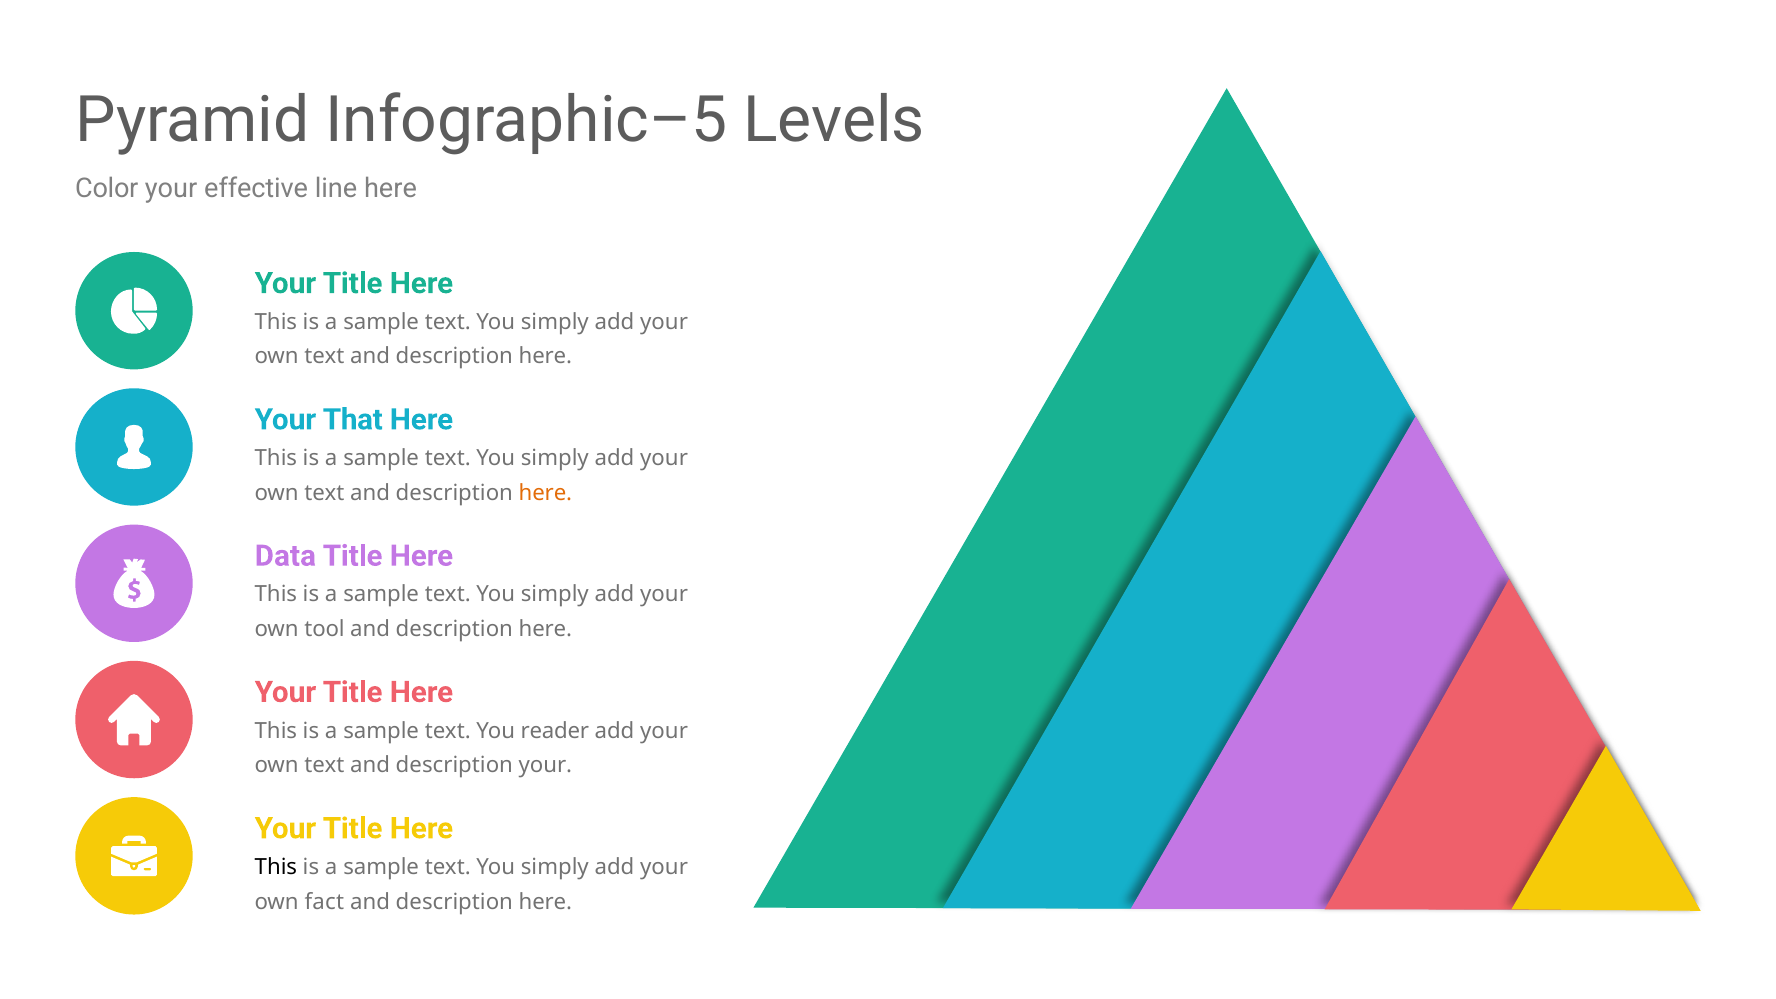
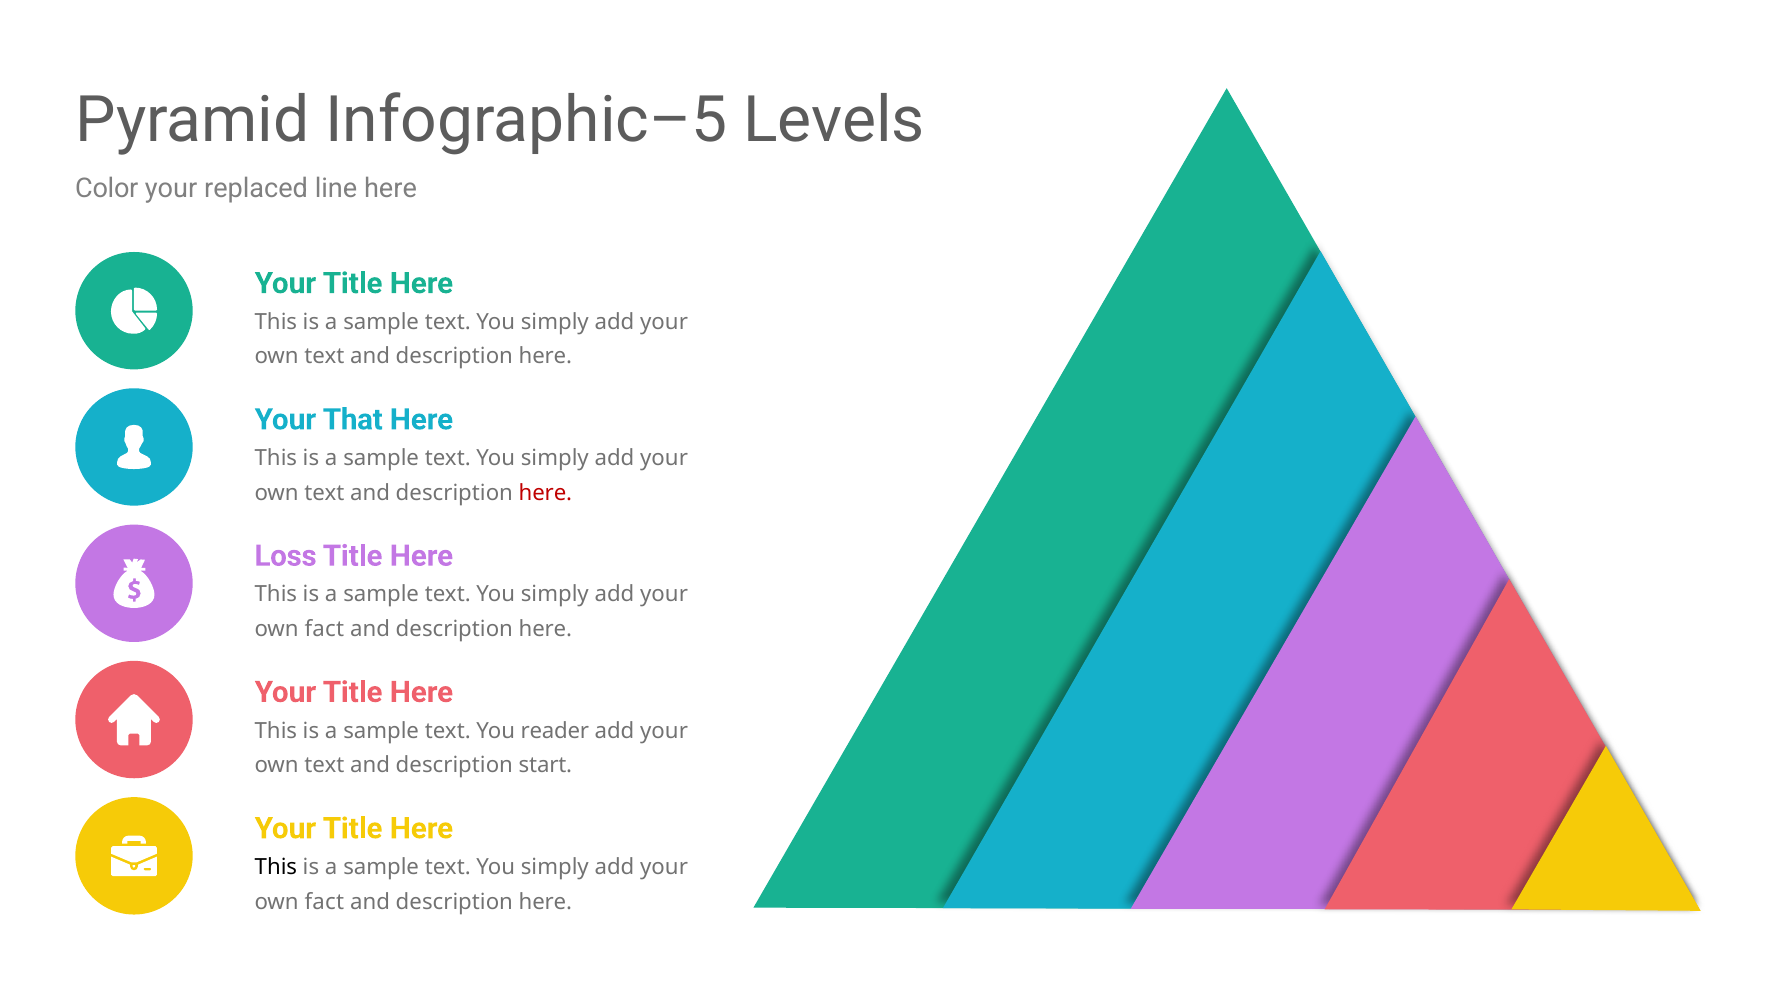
effective: effective -> replaced
here at (545, 493) colour: orange -> red
Data: Data -> Loss
tool at (325, 629): tool -> fact
description your: your -> start
